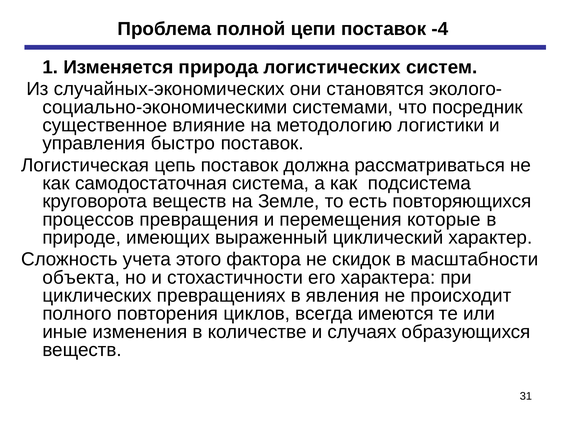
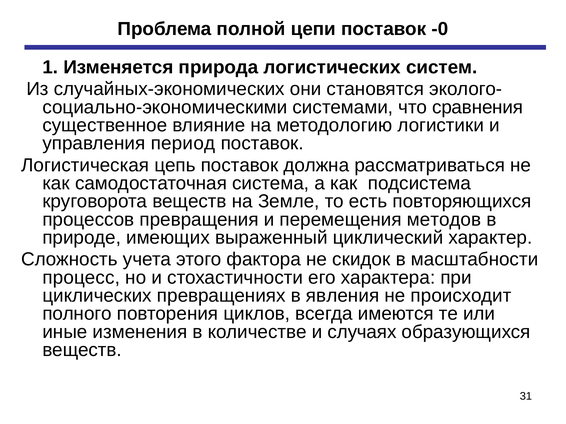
-4: -4 -> -0
посредник: посредник -> сравнения
быстро: быстро -> период
которые: которые -> методов
объекта: объекта -> процесс
